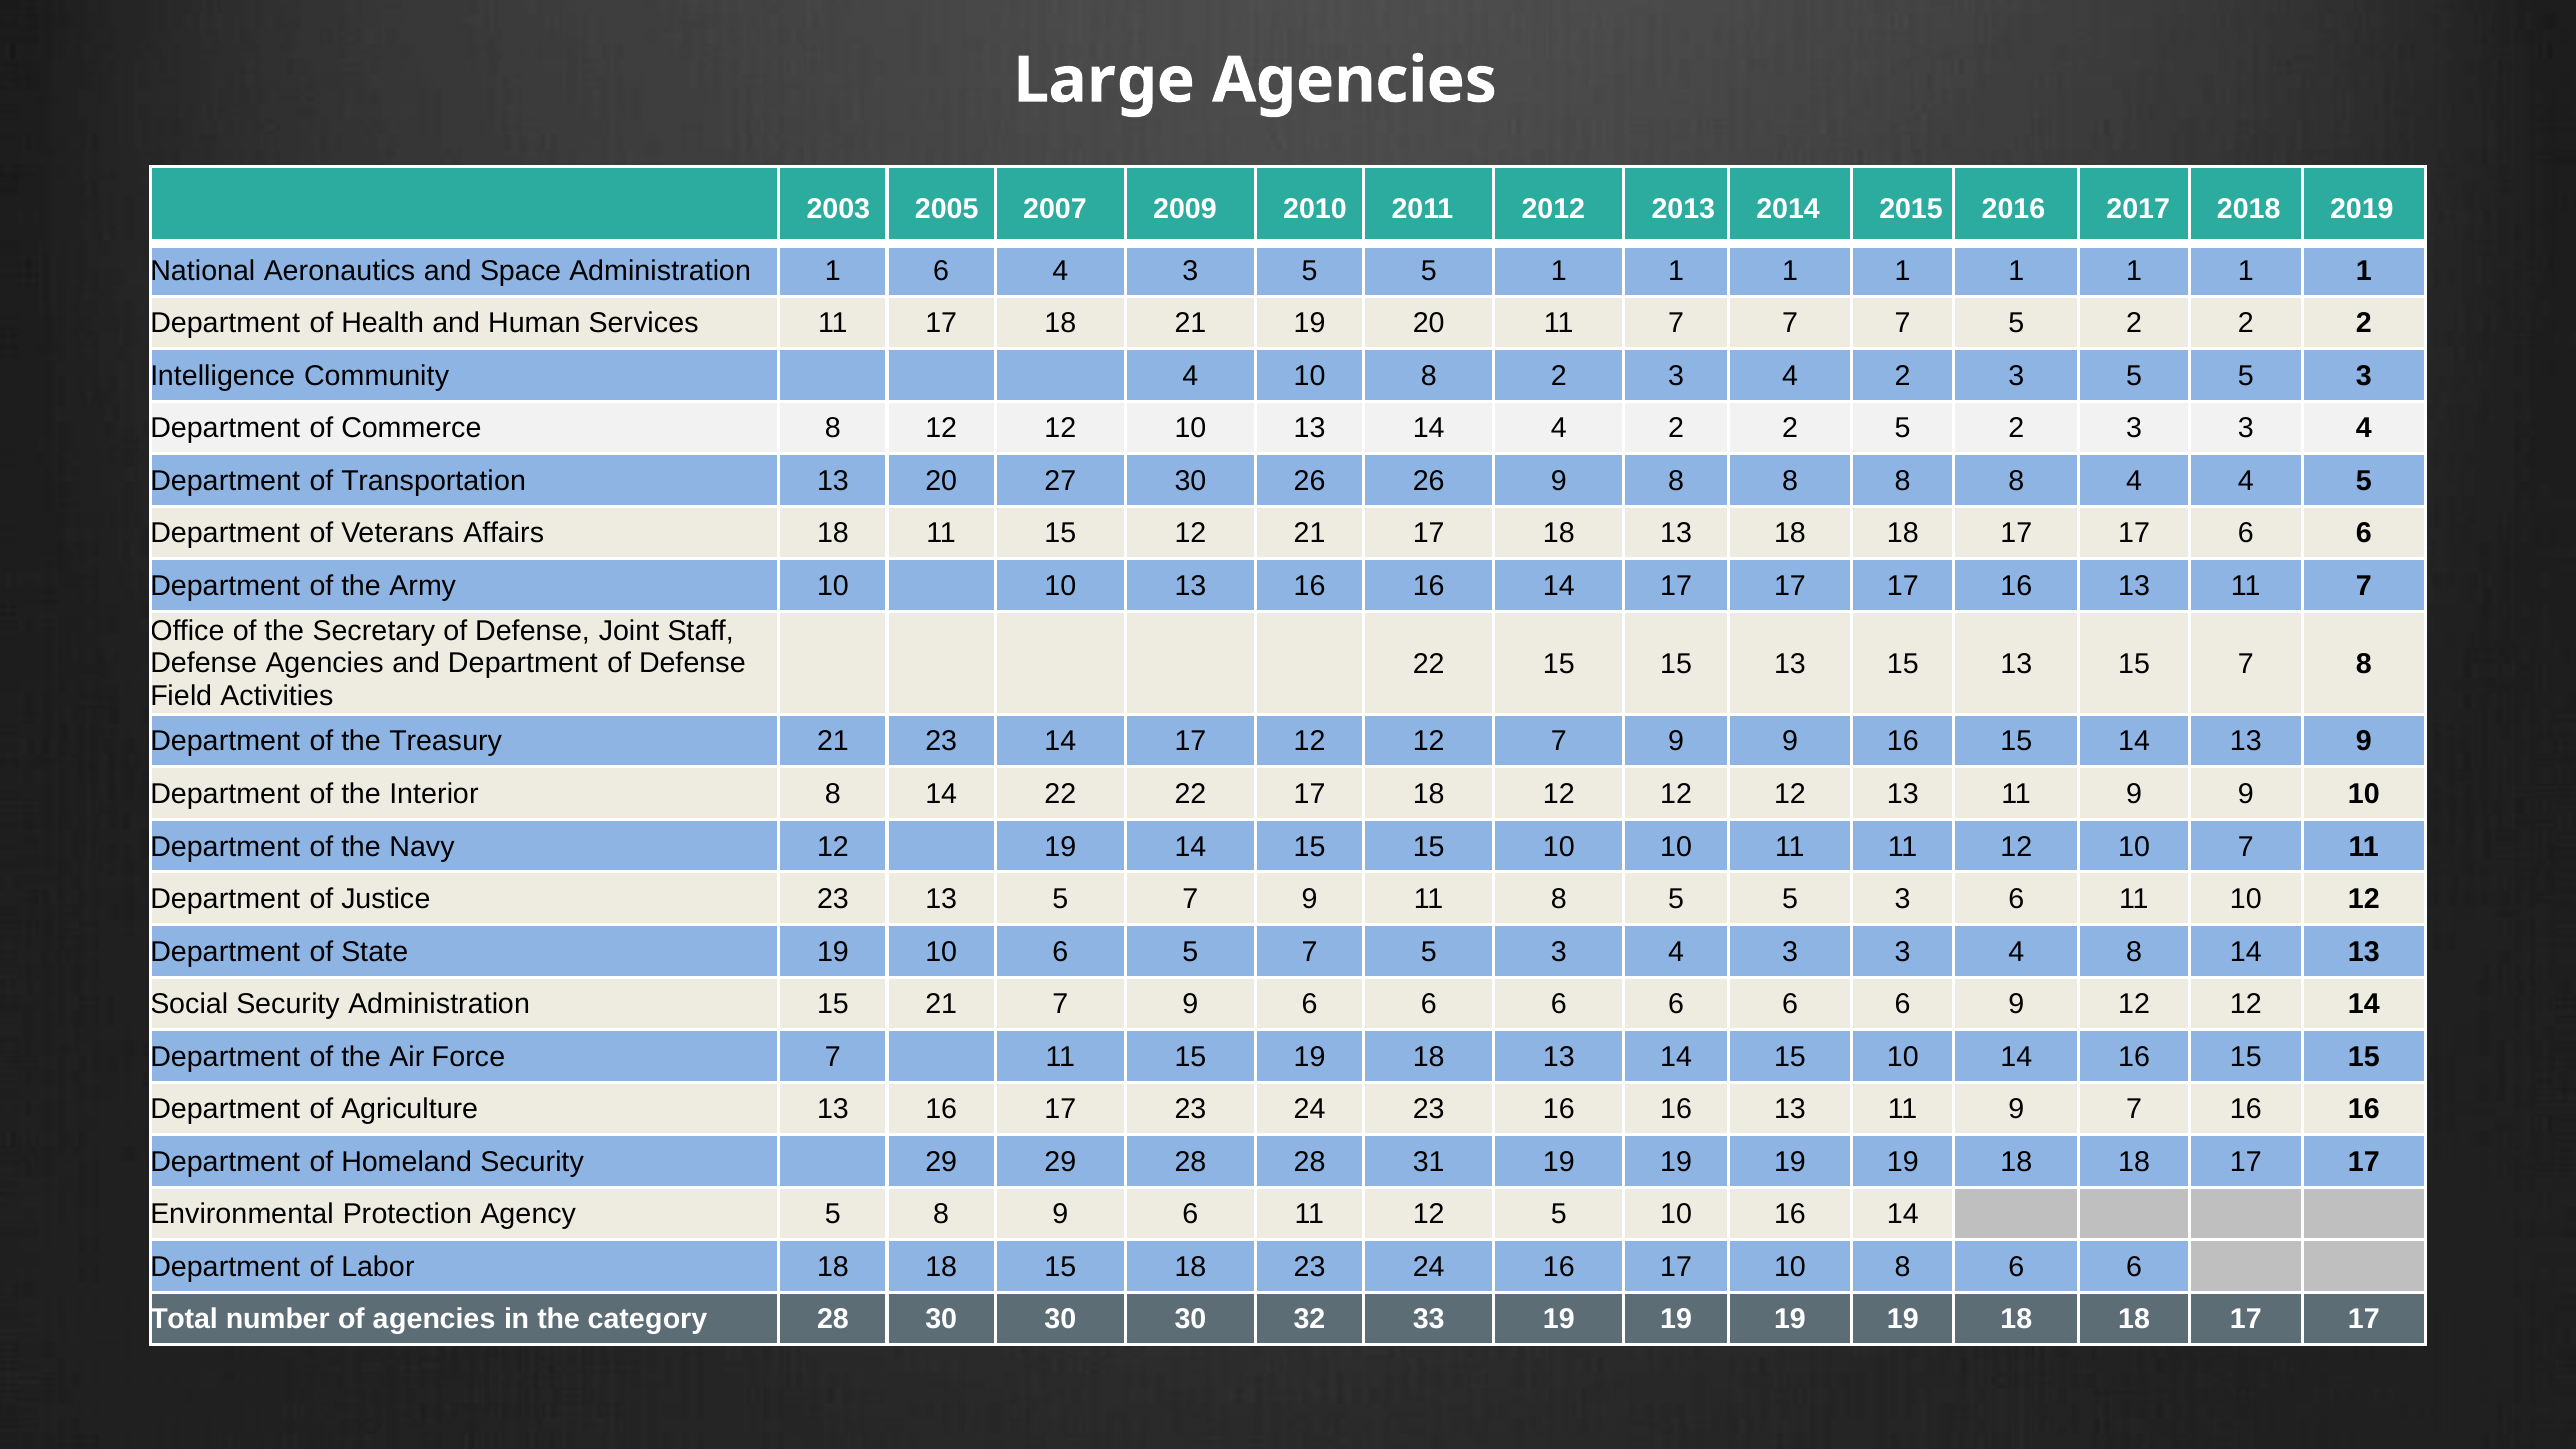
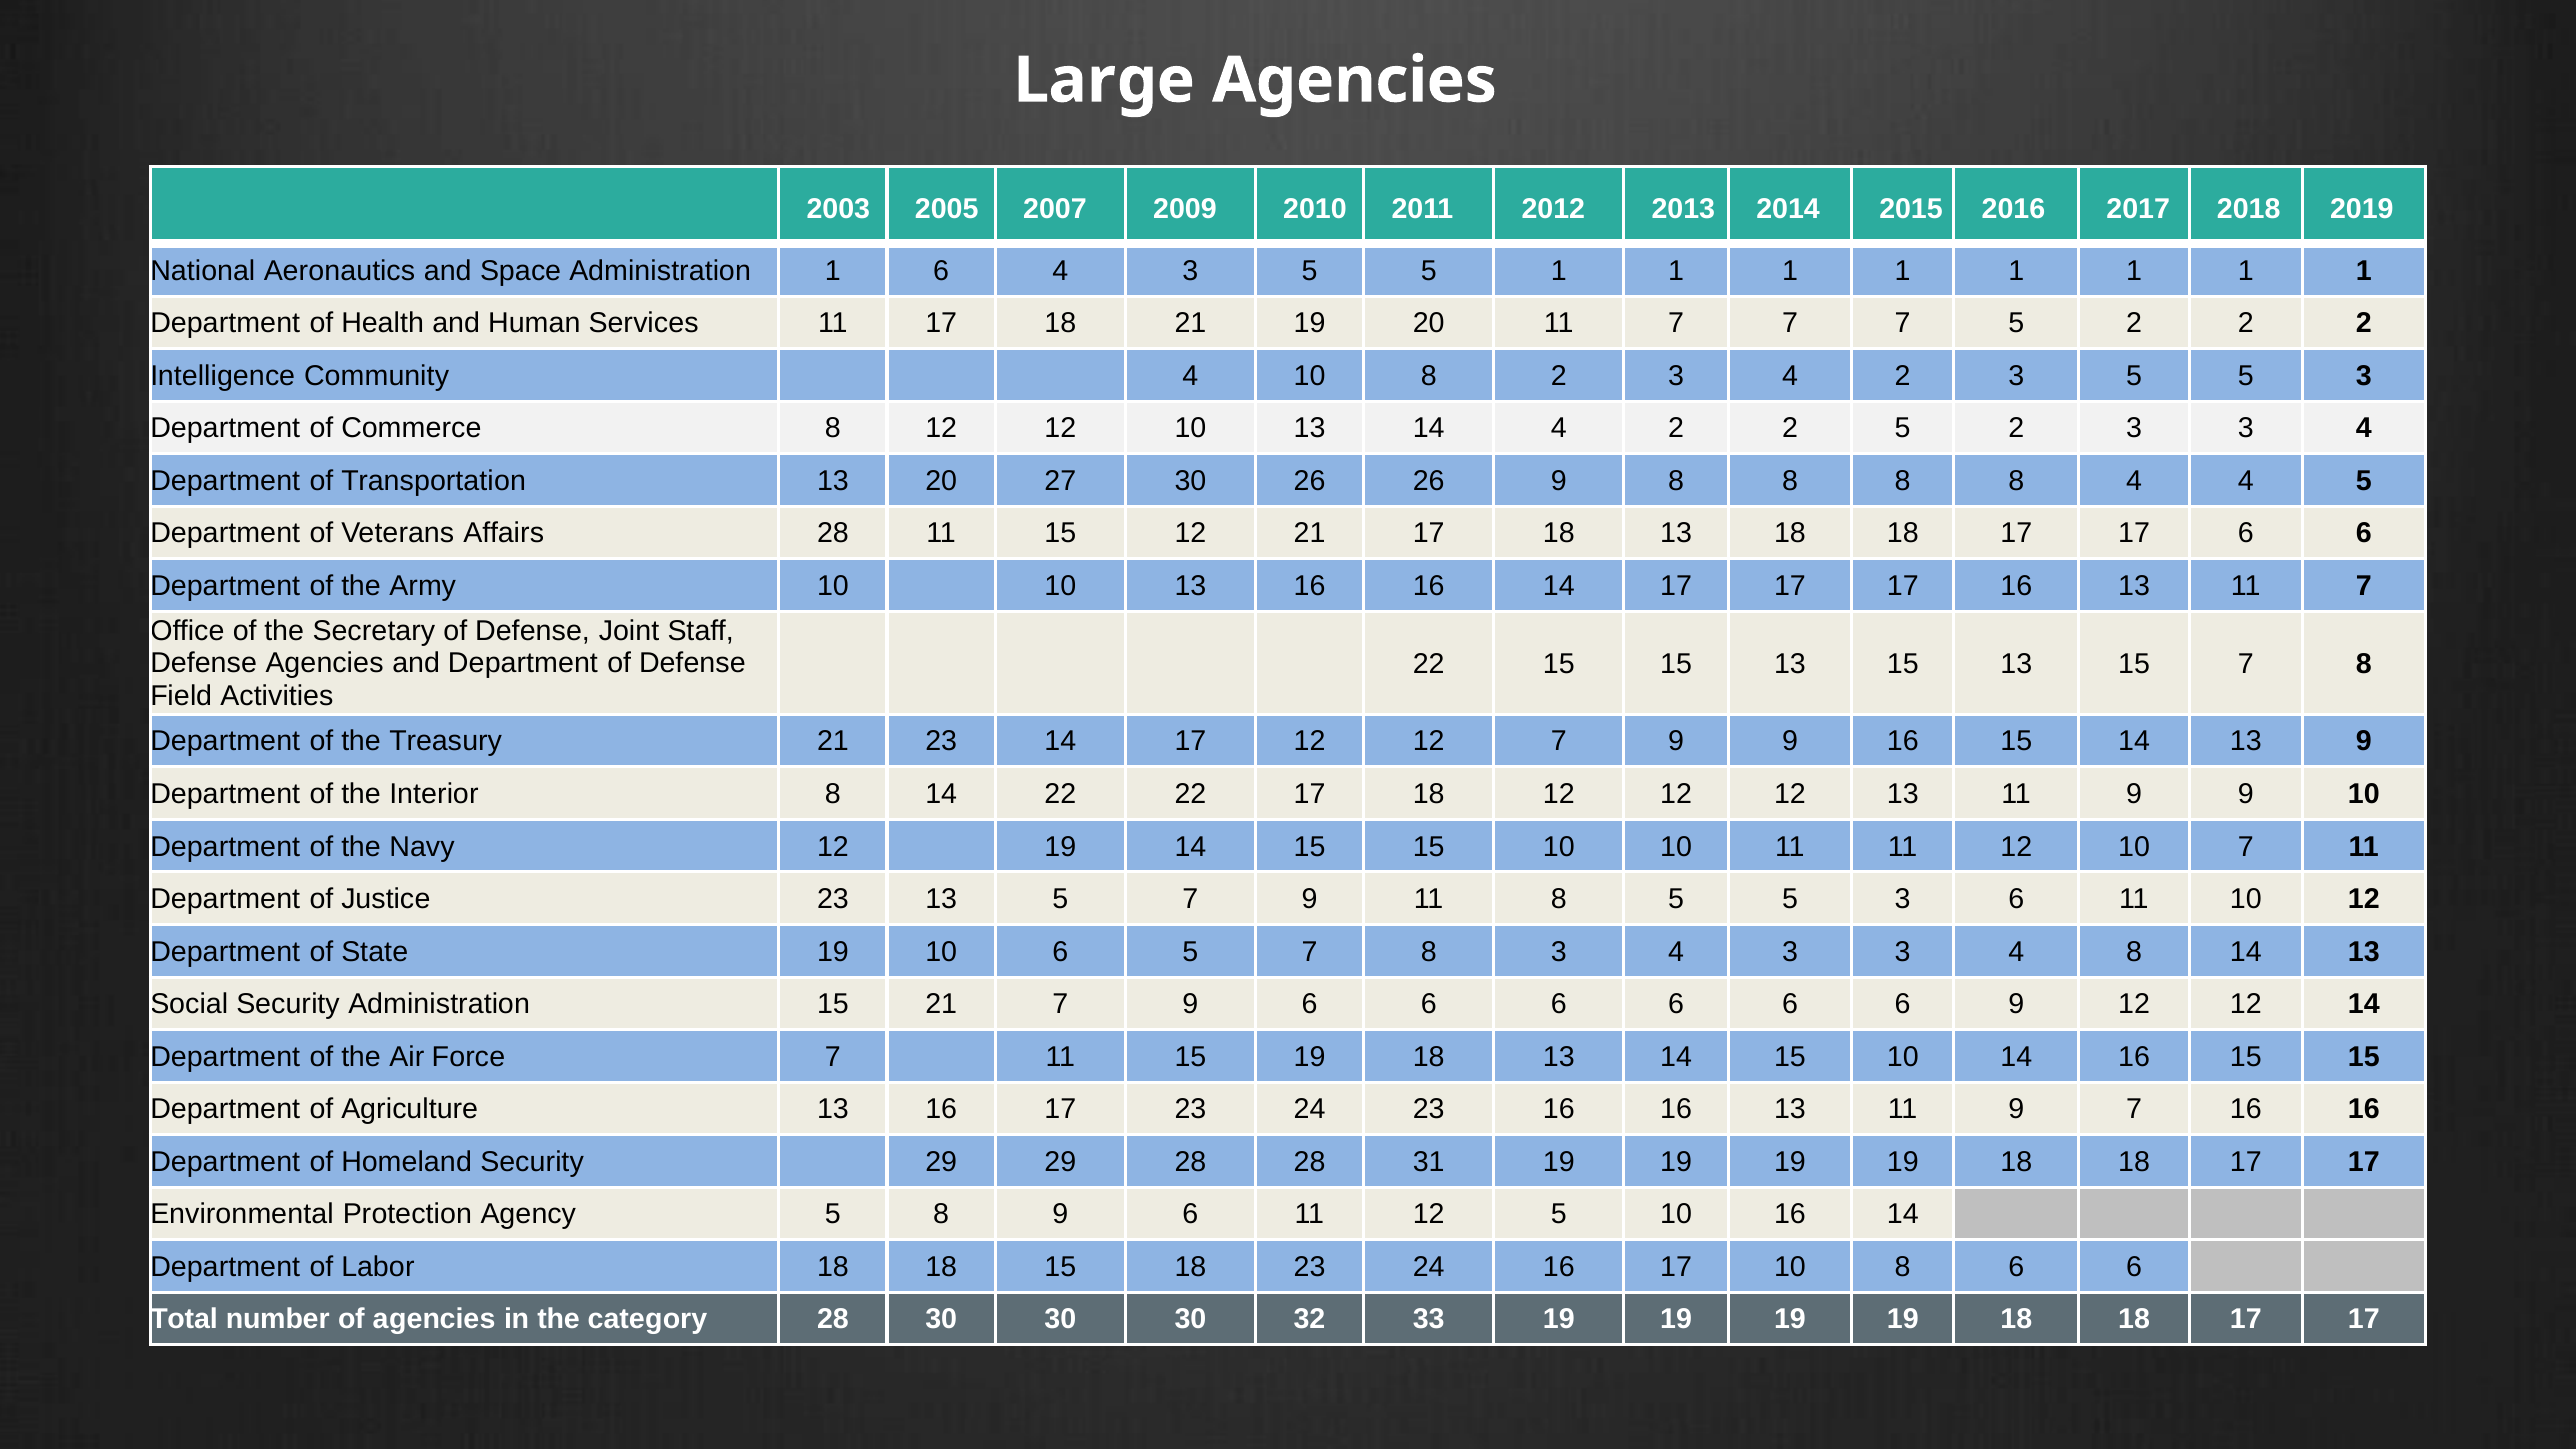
Affairs 18: 18 -> 28
5 7 5: 5 -> 8
